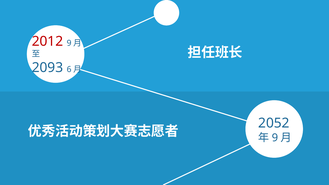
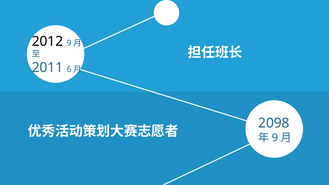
2012 colour: red -> black
2093: 2093 -> 2011
2052: 2052 -> 2098
